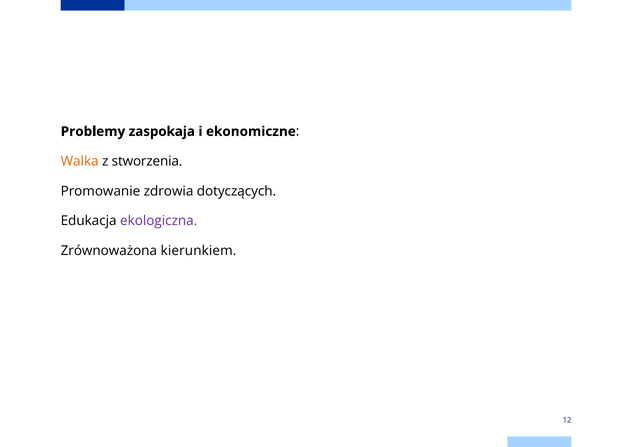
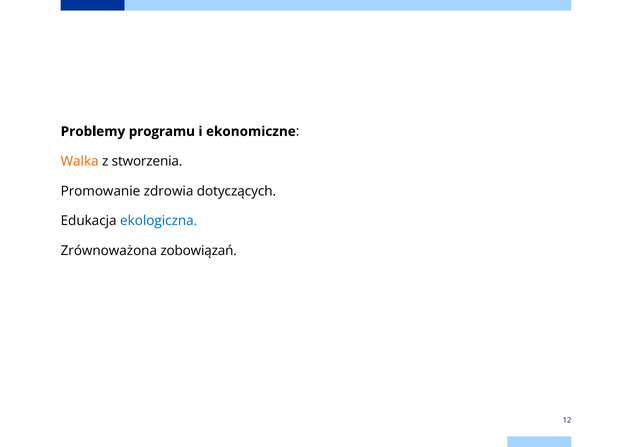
zaspokaja: zaspokaja -> programu
ekologiczna colour: purple -> blue
kierunkiem: kierunkiem -> zobowiązań
